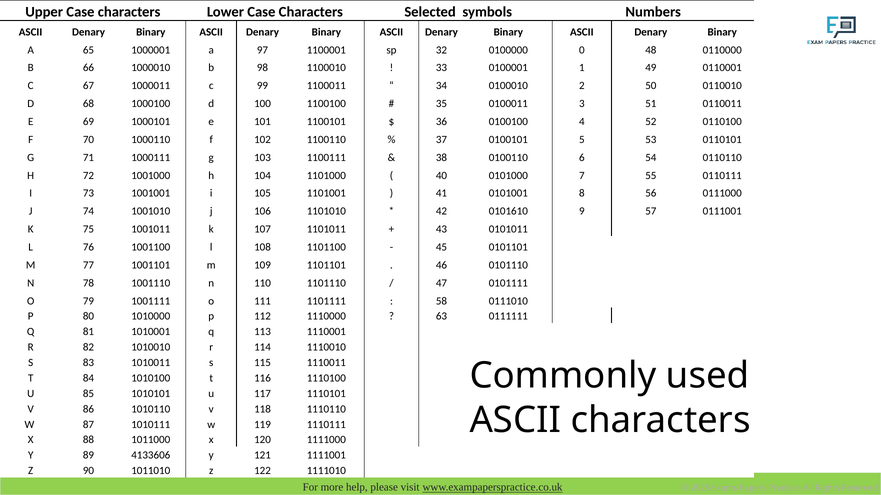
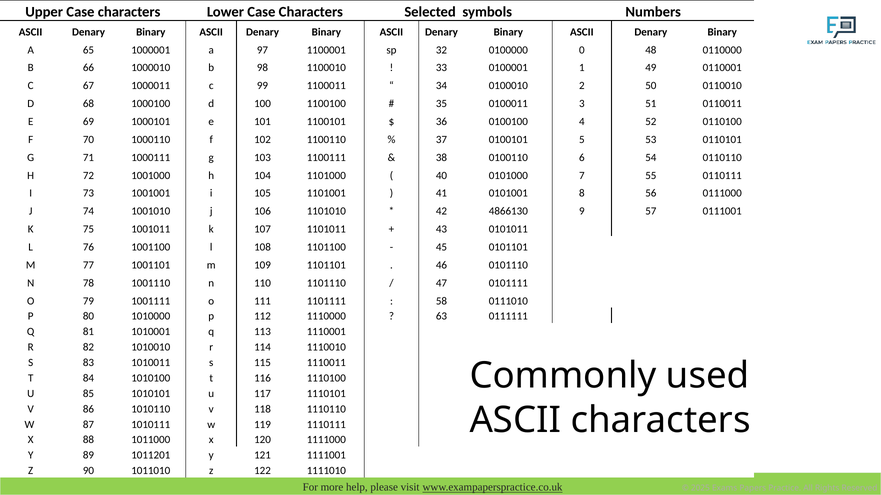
0101610: 0101610 -> 4866130
4133606: 4133606 -> 1011201
